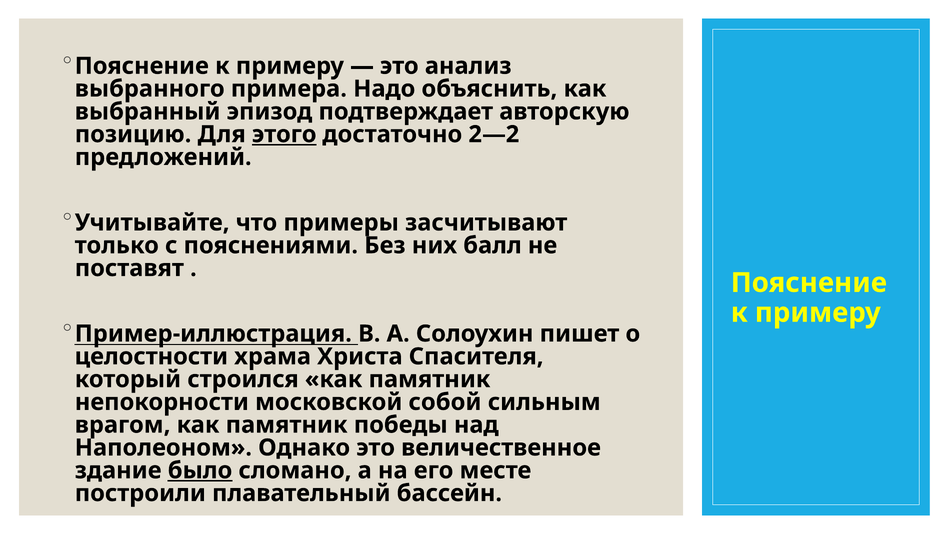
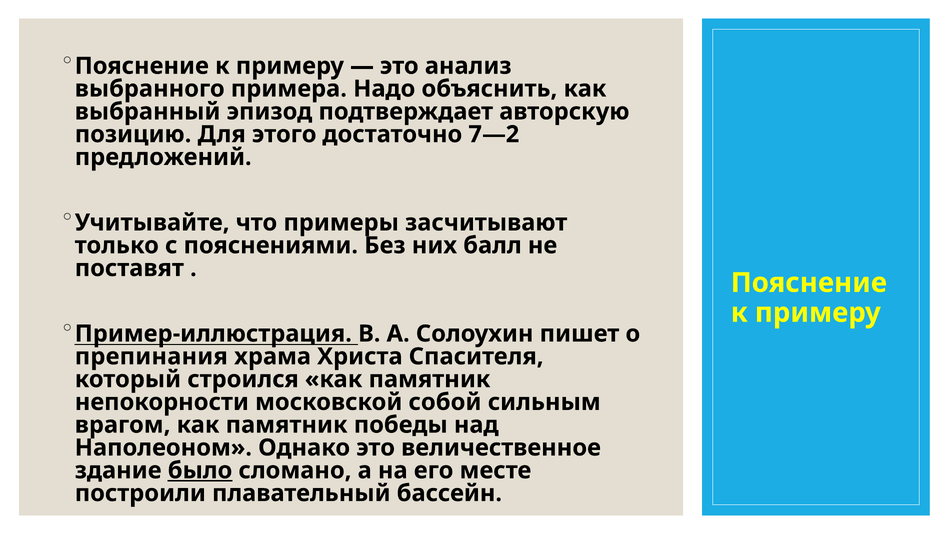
этого underline: present -> none
2—2: 2—2 -> 7—2
целостности: целостности -> препинания
